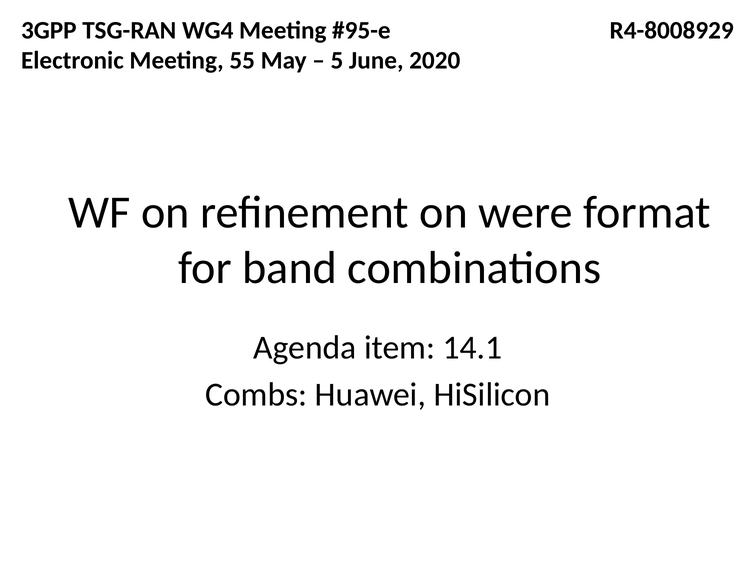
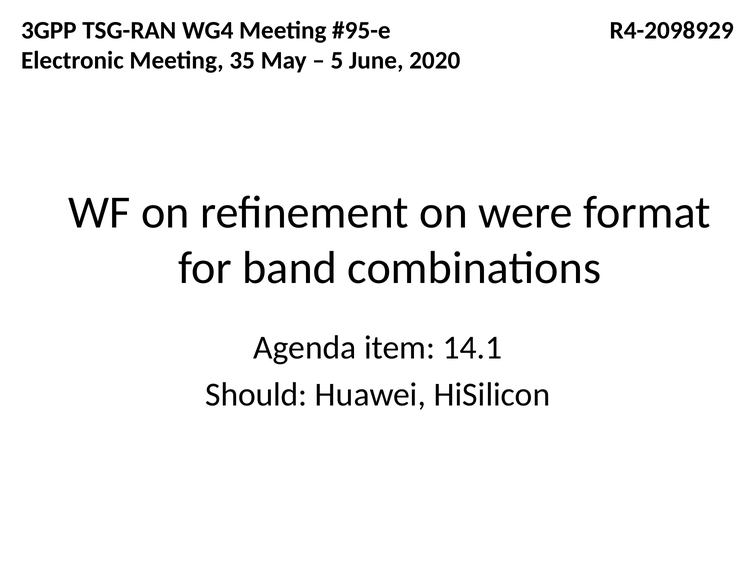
R4-8008929: R4-8008929 -> R4-2098929
55: 55 -> 35
Combs: Combs -> Should
